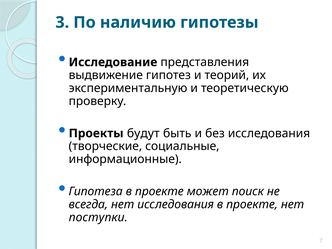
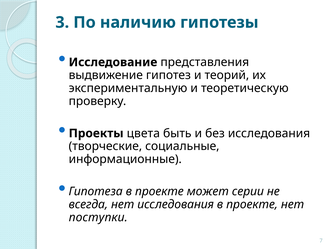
будут: будут -> цвета
поиск: поиск -> серии
